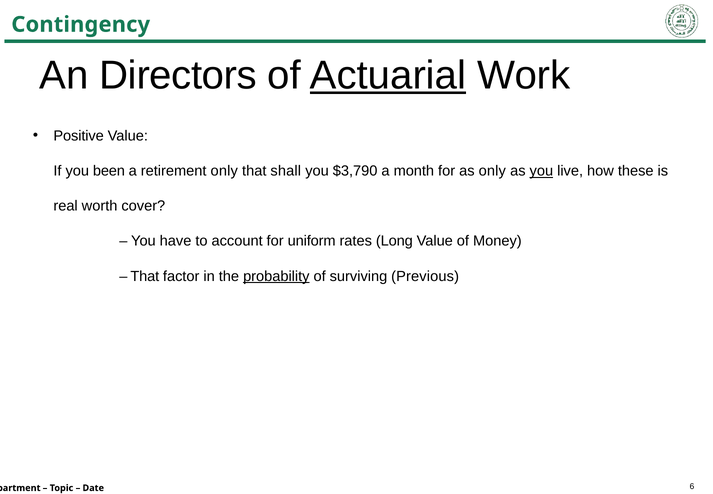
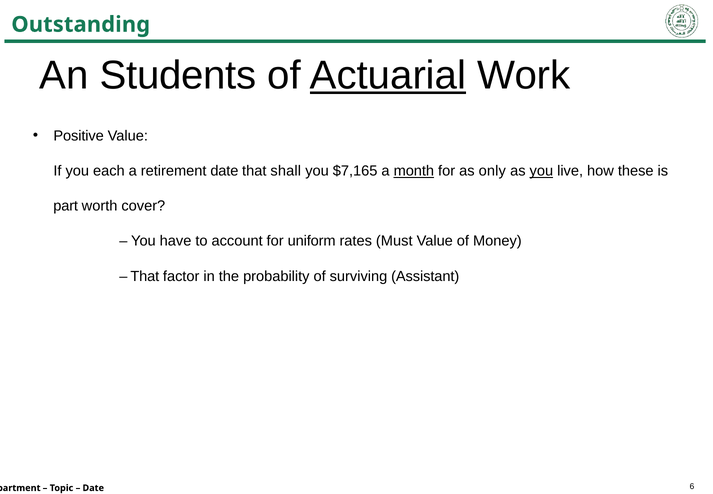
Contingency: Contingency -> Outstanding
Directors: Directors -> Students
been: been -> each
retirement only: only -> date
$3,790: $3,790 -> $7,165
month underline: none -> present
real: real -> part
Long: Long -> Must
probability underline: present -> none
Previous: Previous -> Assistant
